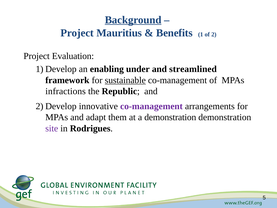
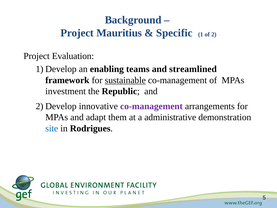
Background underline: present -> none
Benefits: Benefits -> Specific
under: under -> teams
infractions: infractions -> investment
a demonstration: demonstration -> administrative
site colour: purple -> blue
